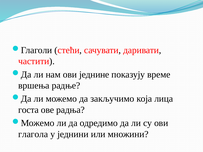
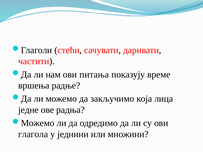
једнине: једнине -> питања
госта: госта -> једне
